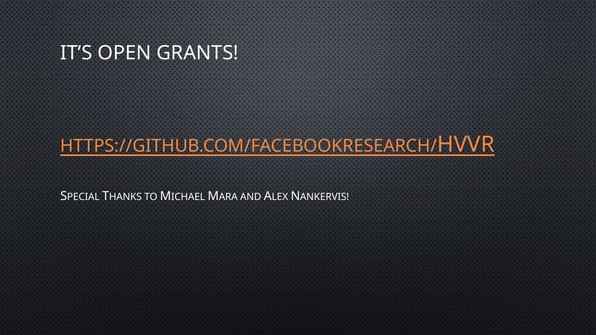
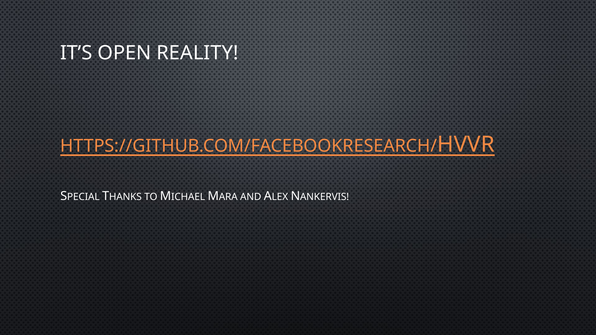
GRANTS: GRANTS -> REALITY
